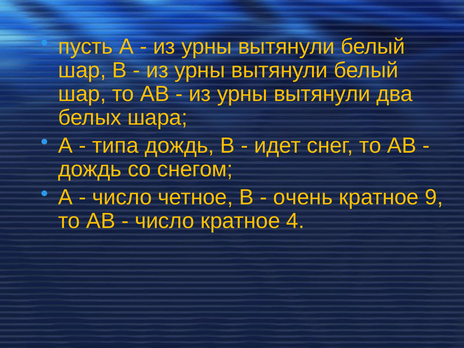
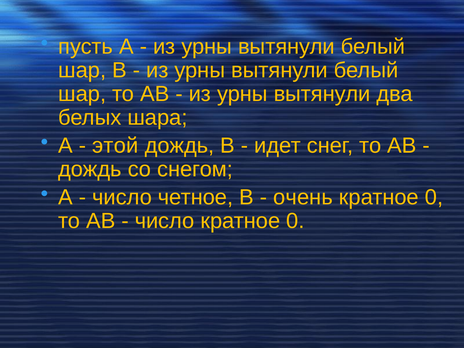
типа: типа -> этой
9 at (434, 197): 9 -> 0
число кратное 4: 4 -> 0
